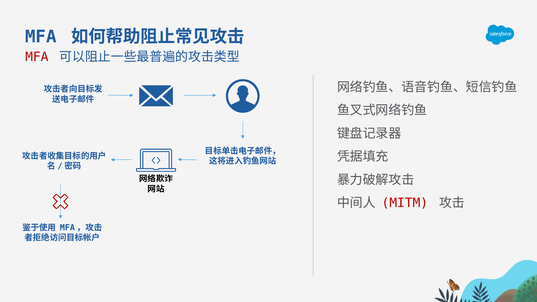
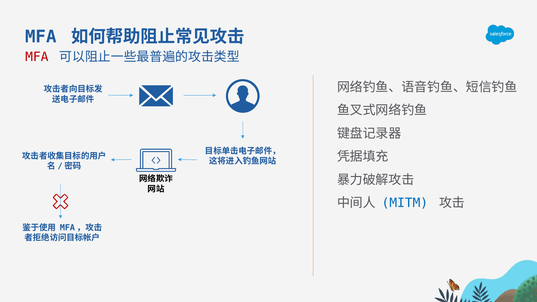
MITM colour: red -> blue
